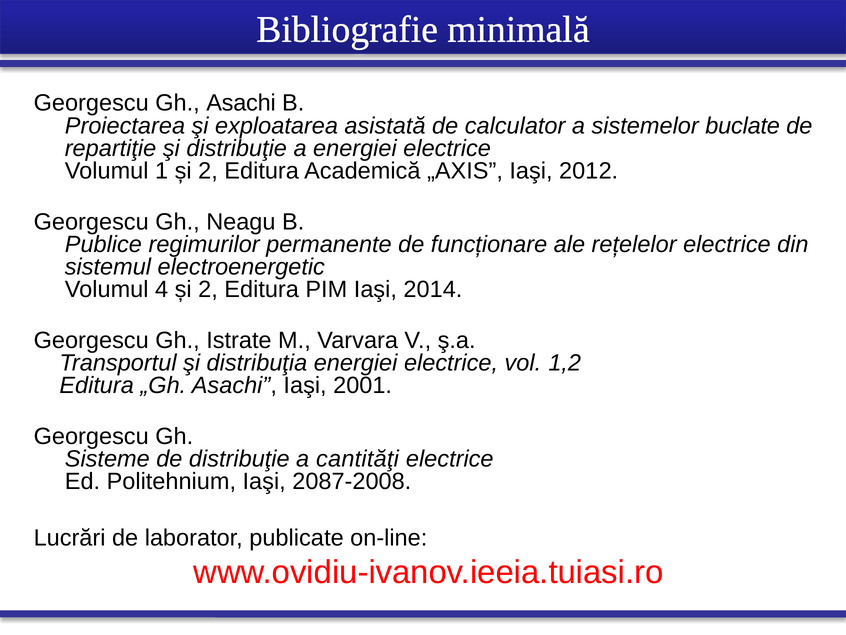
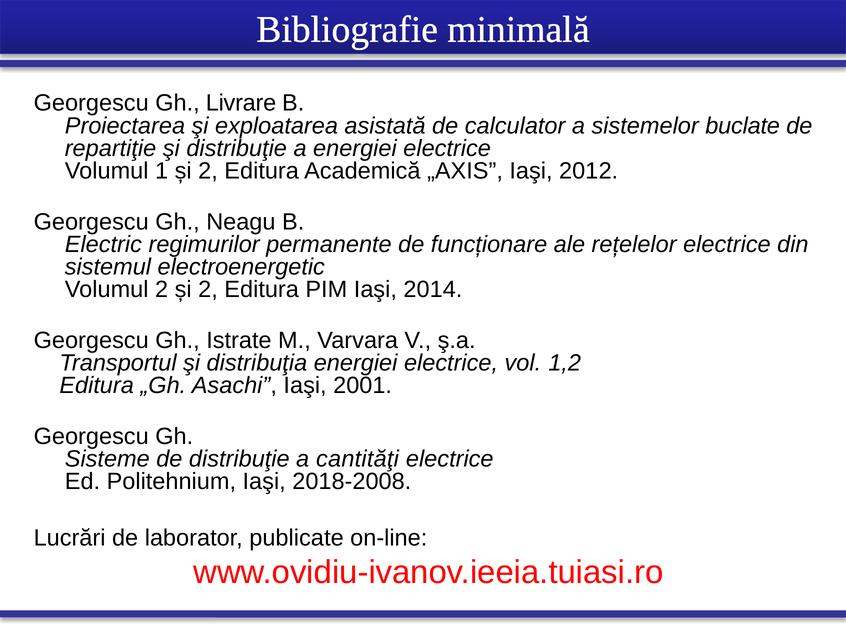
Gh Asachi: Asachi -> Livrare
Publice: Publice -> Electric
Volumul 4: 4 -> 2
2087-2008: 2087-2008 -> 2018-2008
